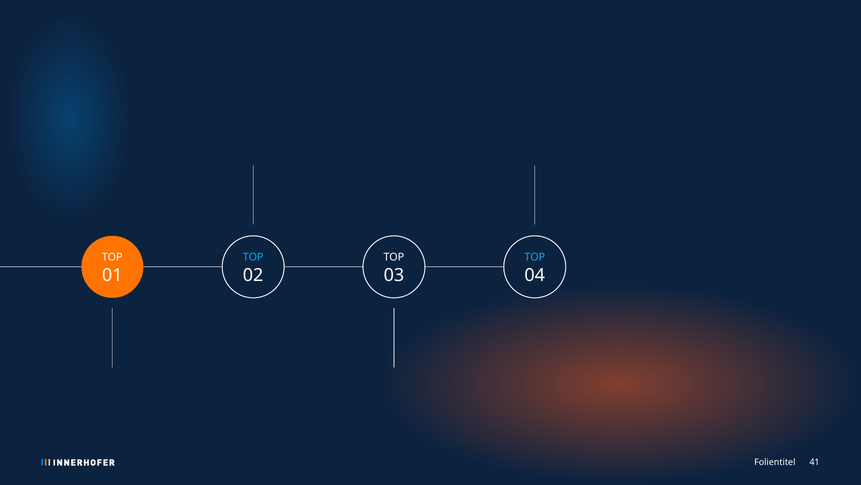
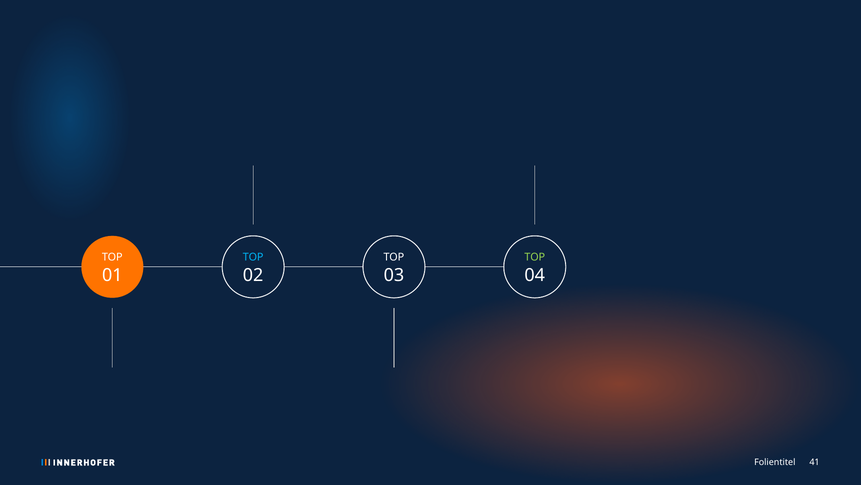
TOP at (535, 257) colour: light blue -> light green
